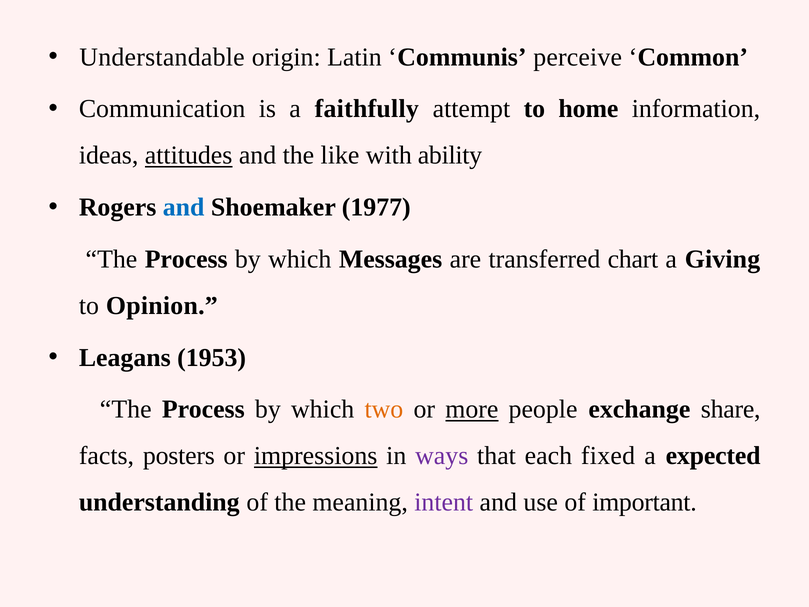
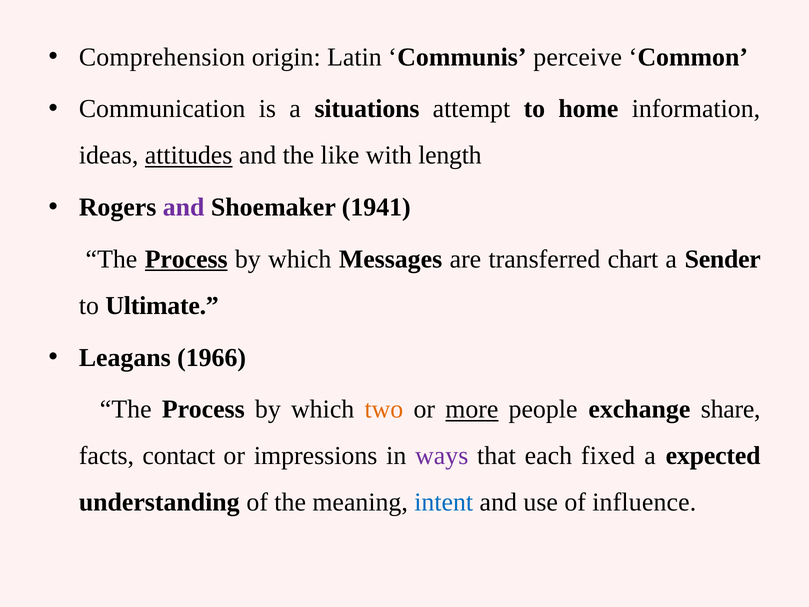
Understandable: Understandable -> Comprehension
faithfully: faithfully -> situations
ability: ability -> length
and at (184, 207) colour: blue -> purple
1977: 1977 -> 1941
Process at (186, 259) underline: none -> present
Giving: Giving -> Sender
Opinion: Opinion -> Ultimate
1953: 1953 -> 1966
posters: posters -> contact
impressions underline: present -> none
intent colour: purple -> blue
important: important -> influence
